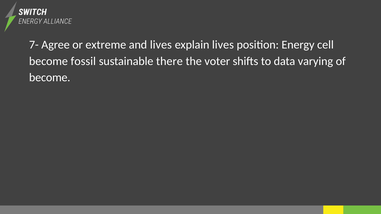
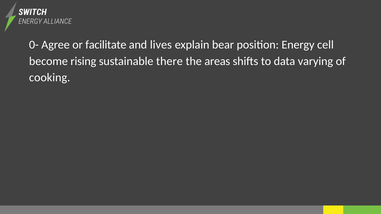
7-: 7- -> 0-
extreme: extreme -> facilitate
explain lives: lives -> bear
fossil: fossil -> rising
voter: voter -> areas
become at (50, 78): become -> cooking
